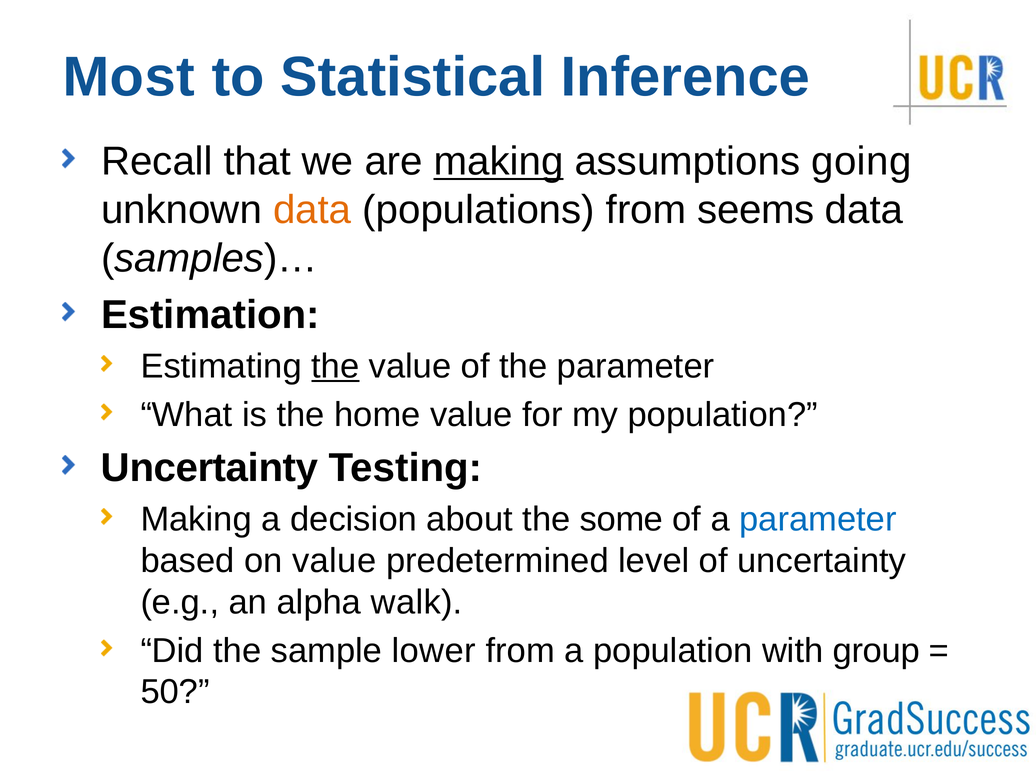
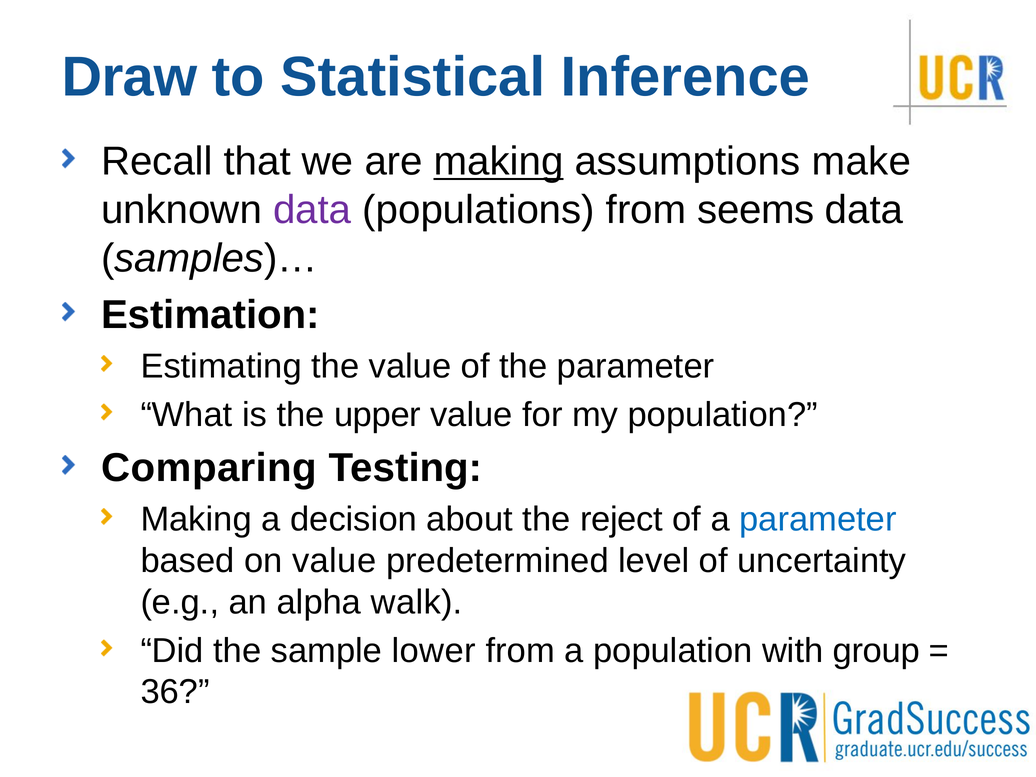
Most: Most -> Draw
going: going -> make
data at (312, 210) colour: orange -> purple
the at (335, 366) underline: present -> none
home: home -> upper
Uncertainty at (210, 468): Uncertainty -> Comparing
some: some -> reject
50: 50 -> 36
